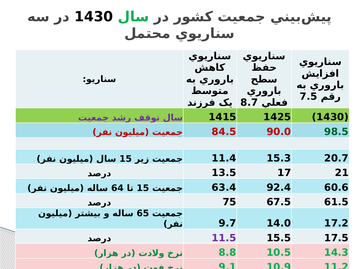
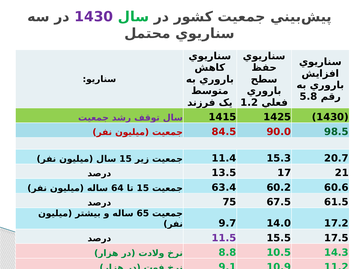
1430 at (94, 17) colour: black -> purple
7.5: 7.5 -> 5.8
8.7: 8.7 -> 1.2
92.4: 92.4 -> 60.2
